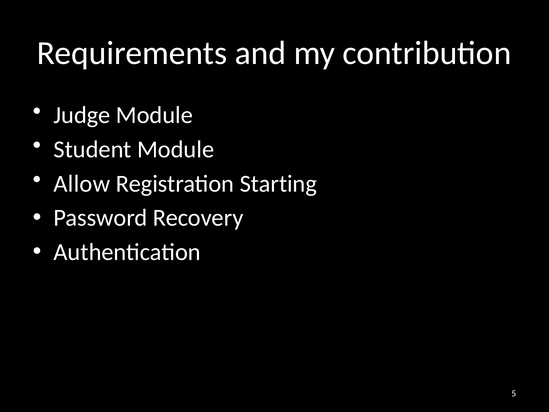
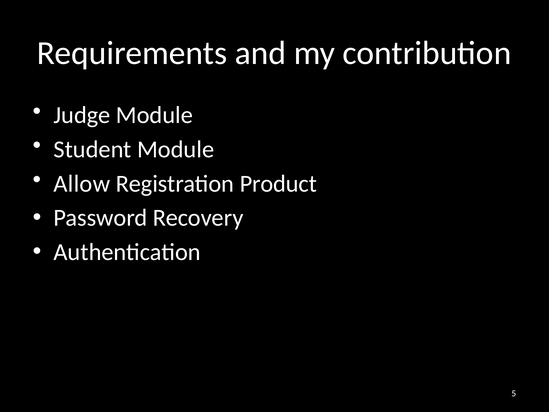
Starting: Starting -> Product
